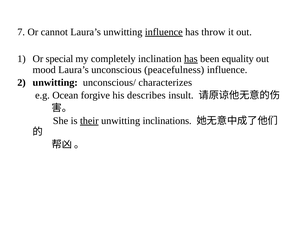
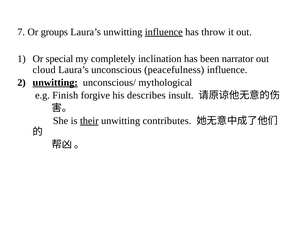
cannot: cannot -> groups
has at (191, 59) underline: present -> none
equality: equality -> narrator
mood: mood -> cloud
unwitting at (55, 83) underline: none -> present
characterizes: characterizes -> mythological
Ocean: Ocean -> Finish
inclinations: inclinations -> contributes
